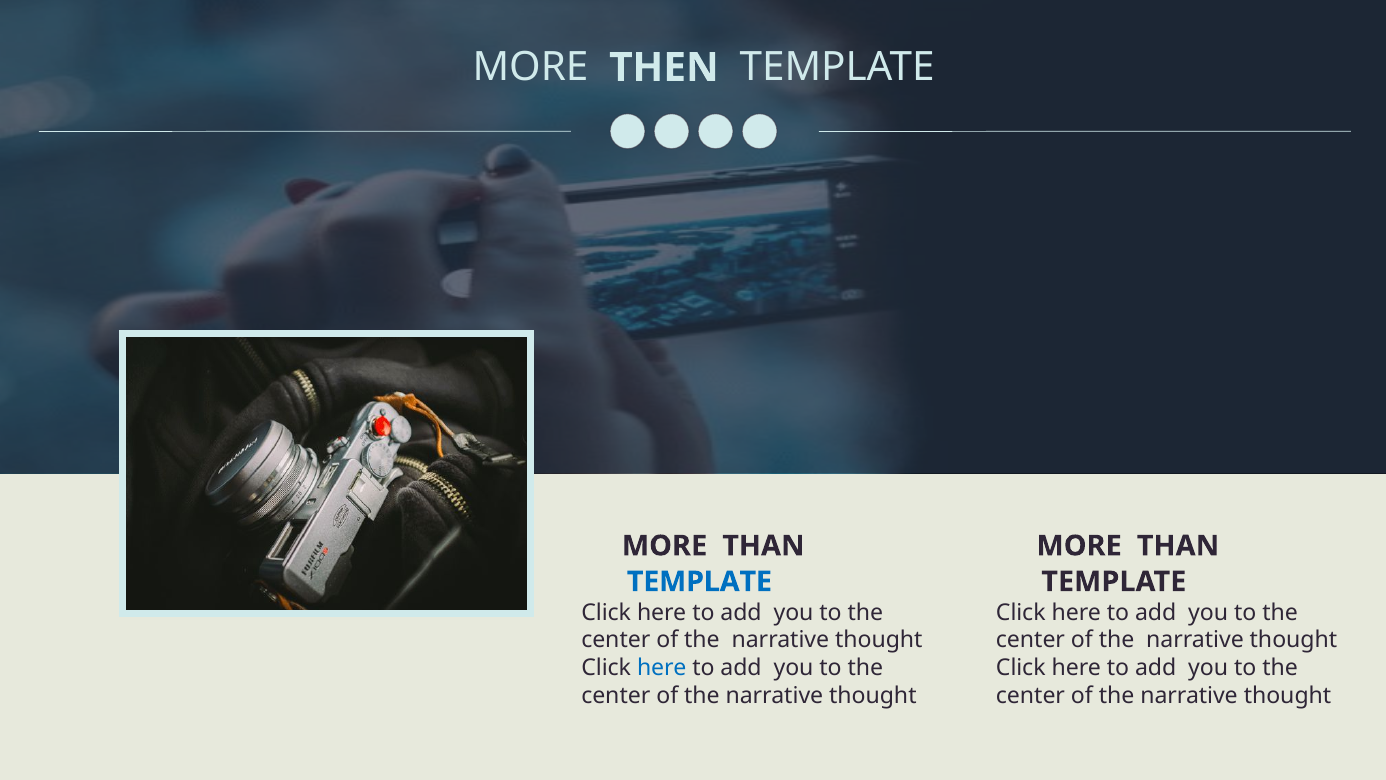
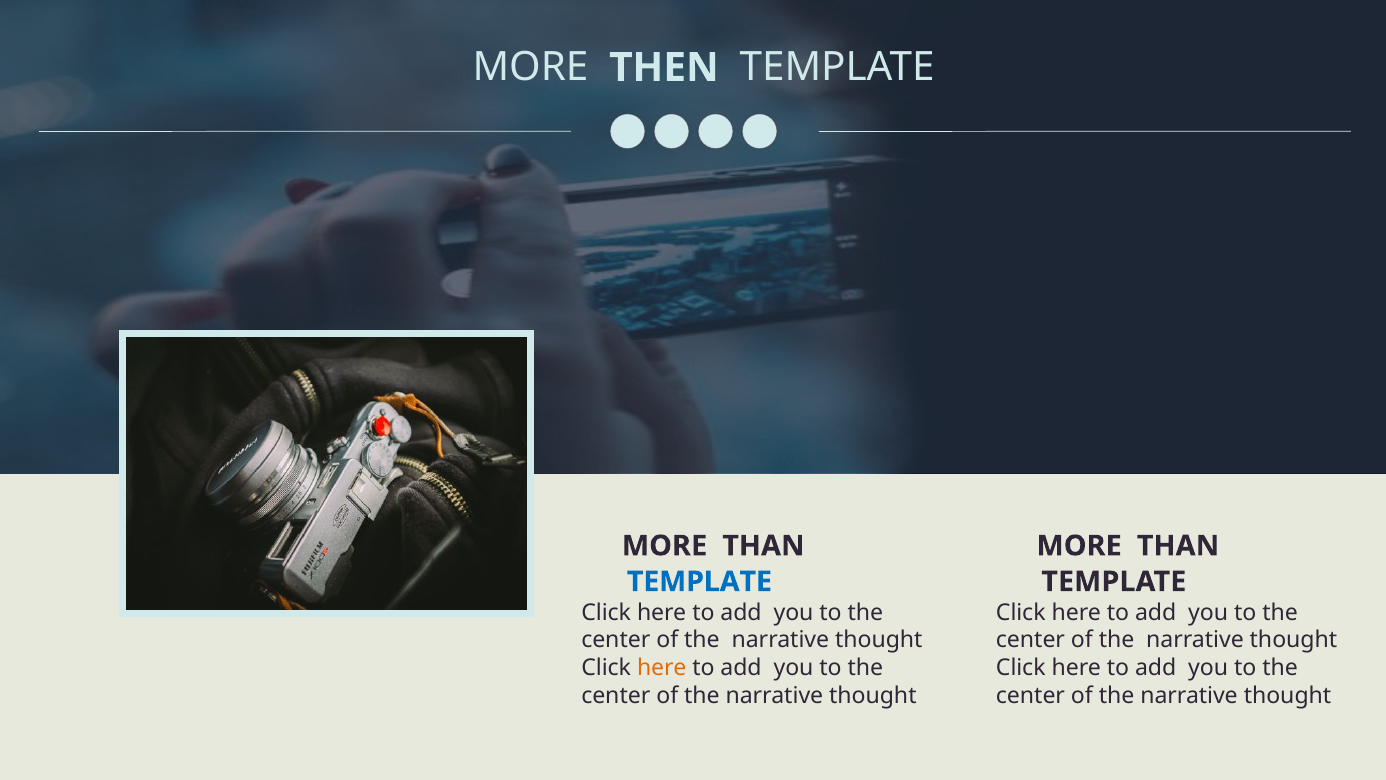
here at (662, 668) colour: blue -> orange
